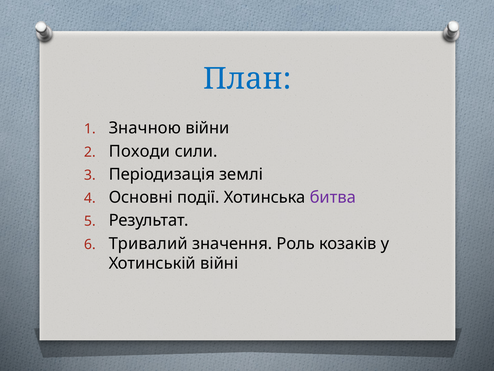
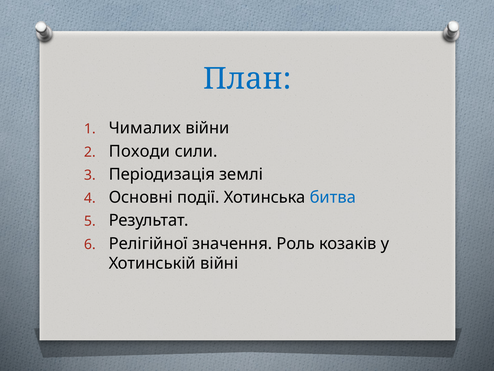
Значною: Значною -> Чималих
битва colour: purple -> blue
Тривалий: Тривалий -> Релігійної
